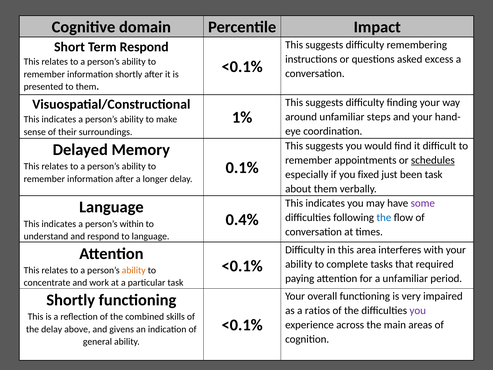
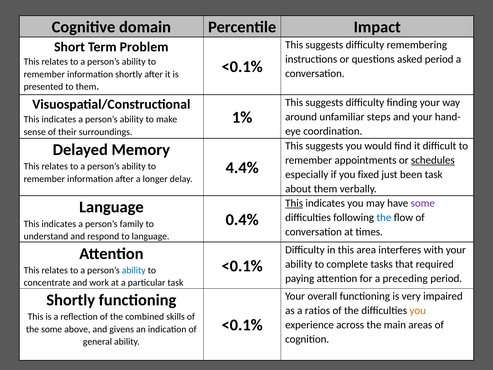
Term Respond: Respond -> Problem
asked excess: excess -> period
0.1%: 0.1% -> 4.4%
This at (294, 203) underline: none -> present
within: within -> family
ability at (134, 270) colour: orange -> blue
a unfamiliar: unfamiliar -> preceding
you at (418, 310) colour: purple -> orange
the delay: delay -> some
